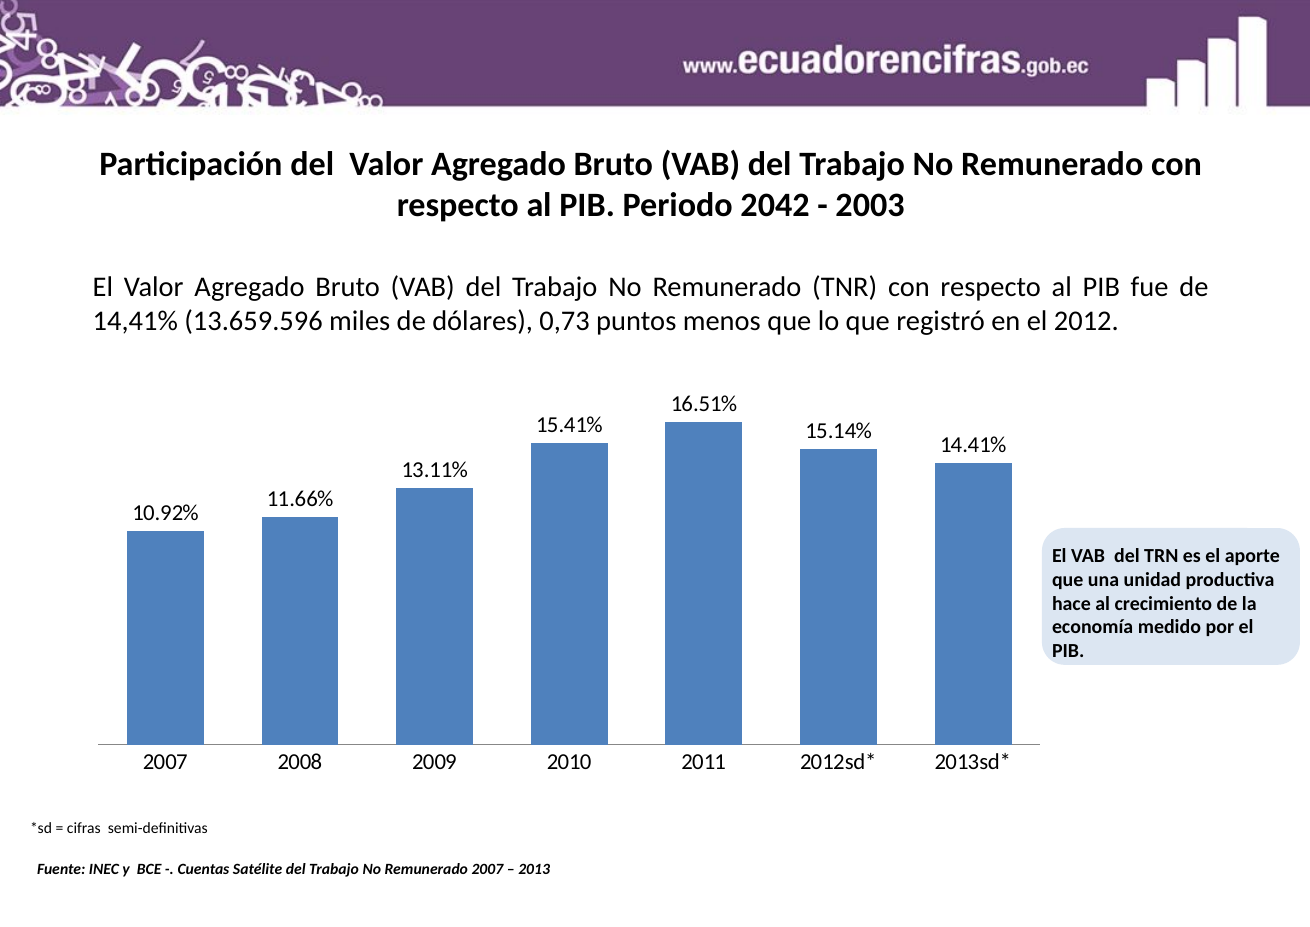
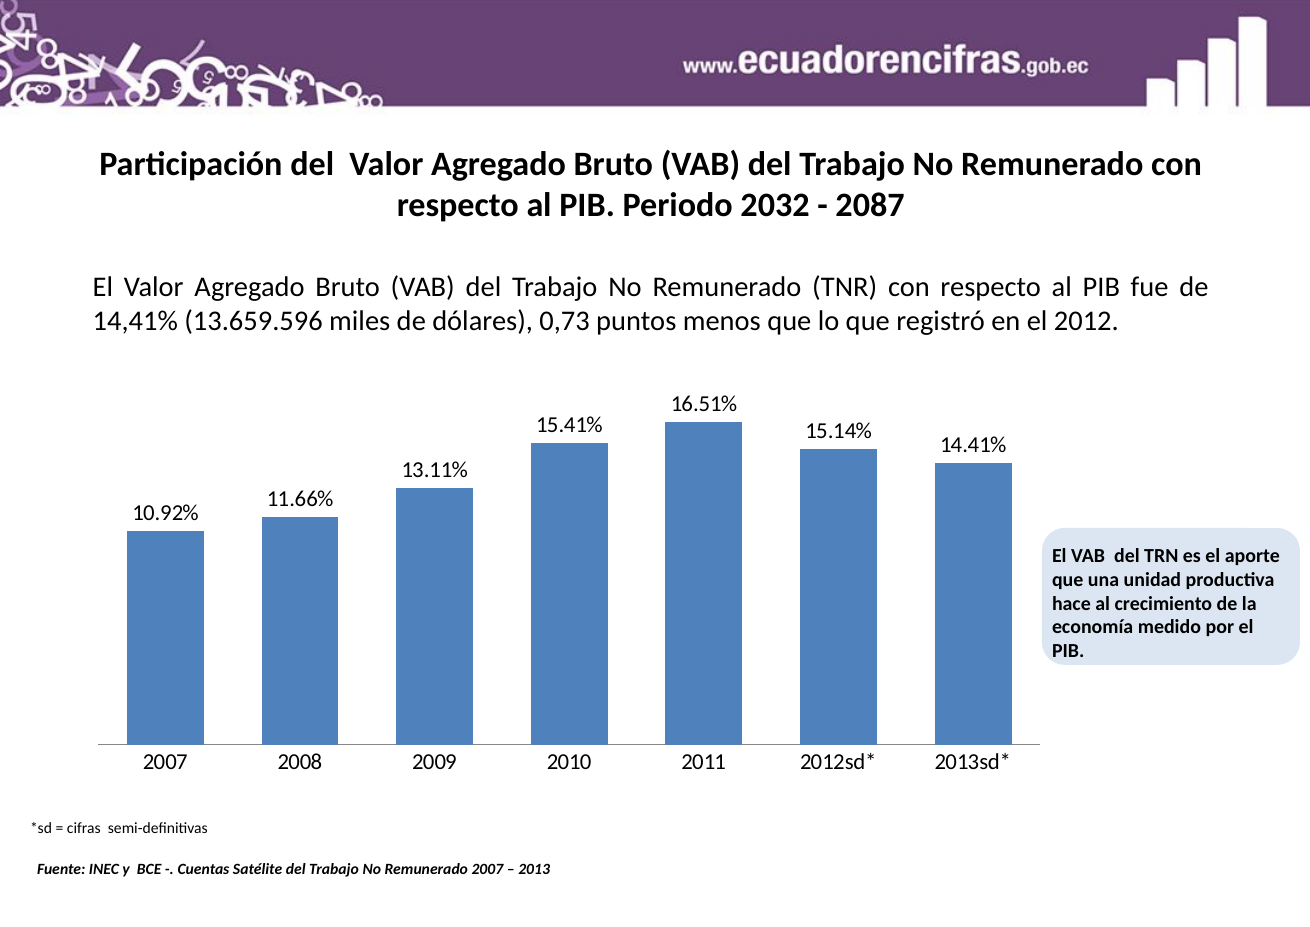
2042: 2042 -> 2032
2003: 2003 -> 2087
